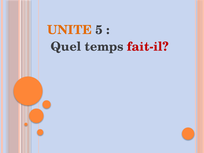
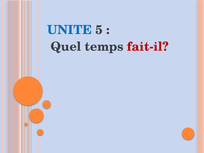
UNITE colour: orange -> blue
